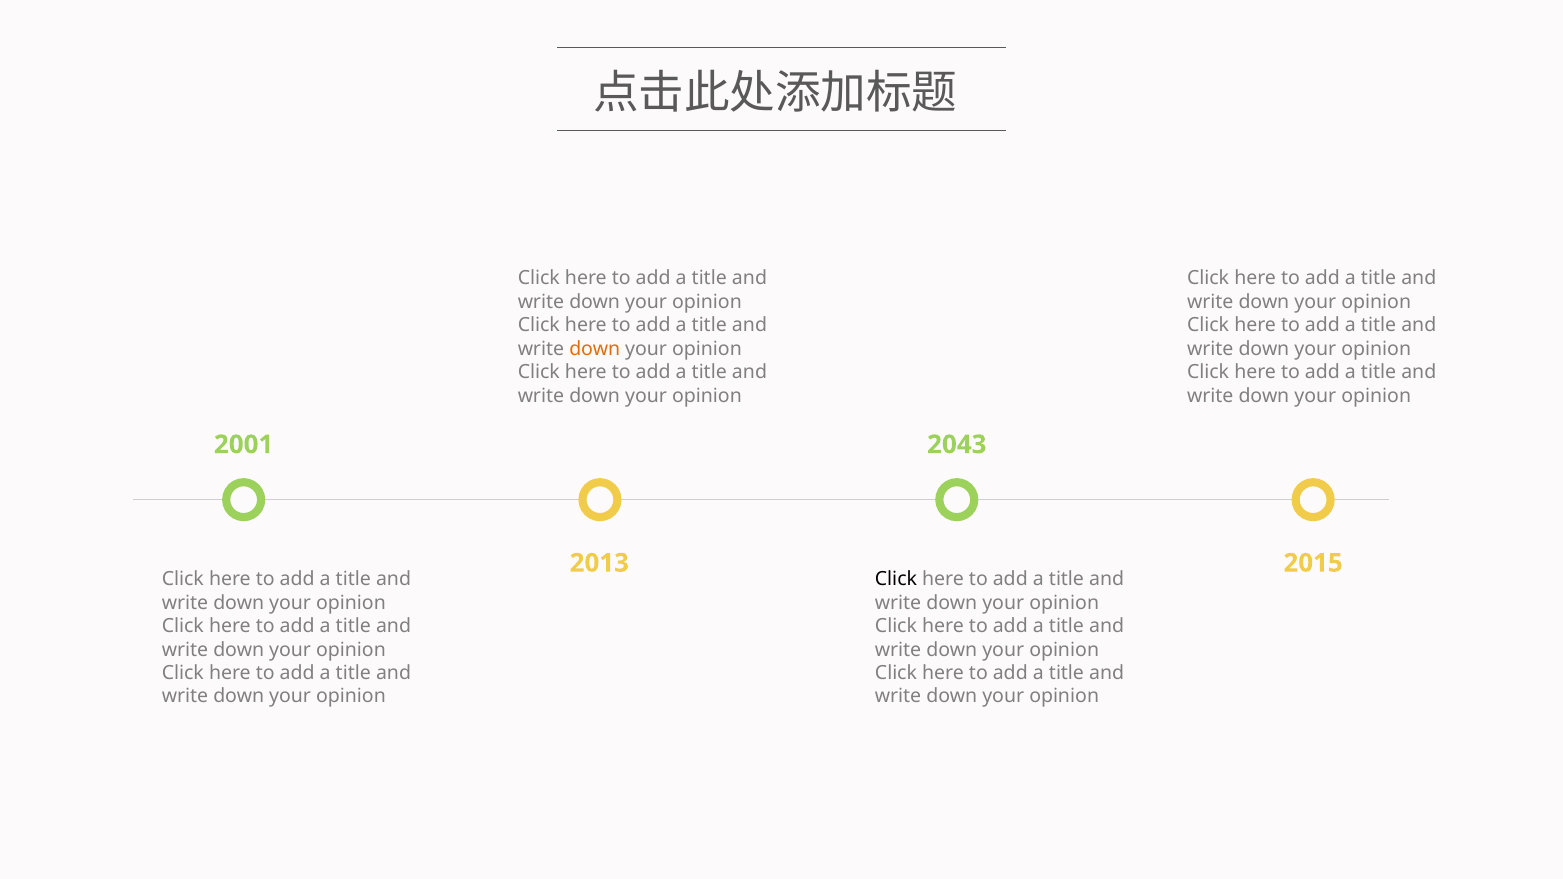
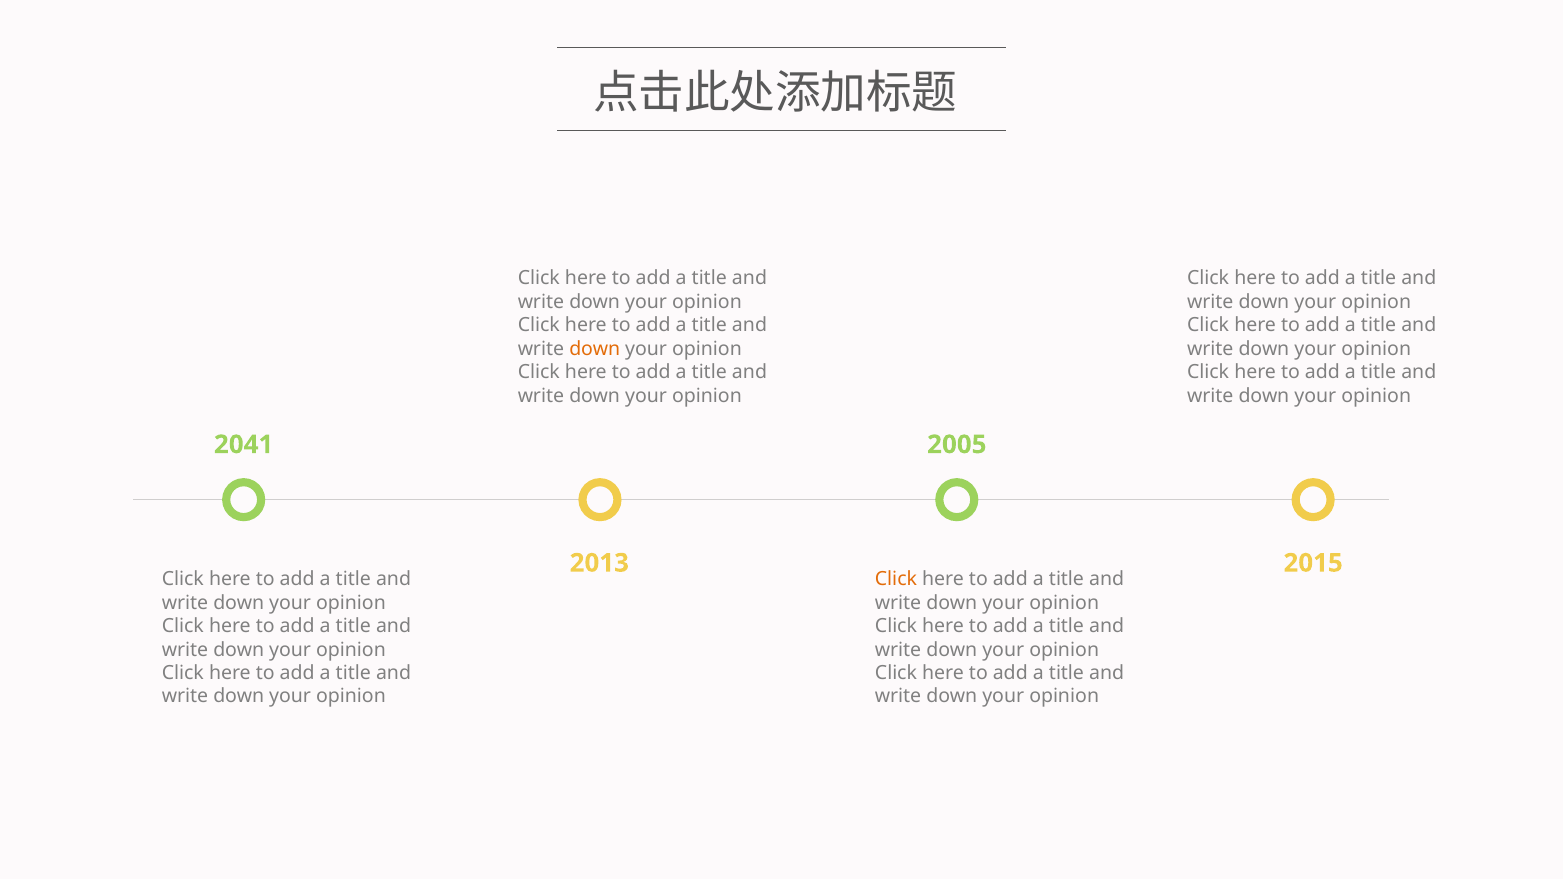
2001: 2001 -> 2041
2043: 2043 -> 2005
Click at (896, 579) colour: black -> orange
